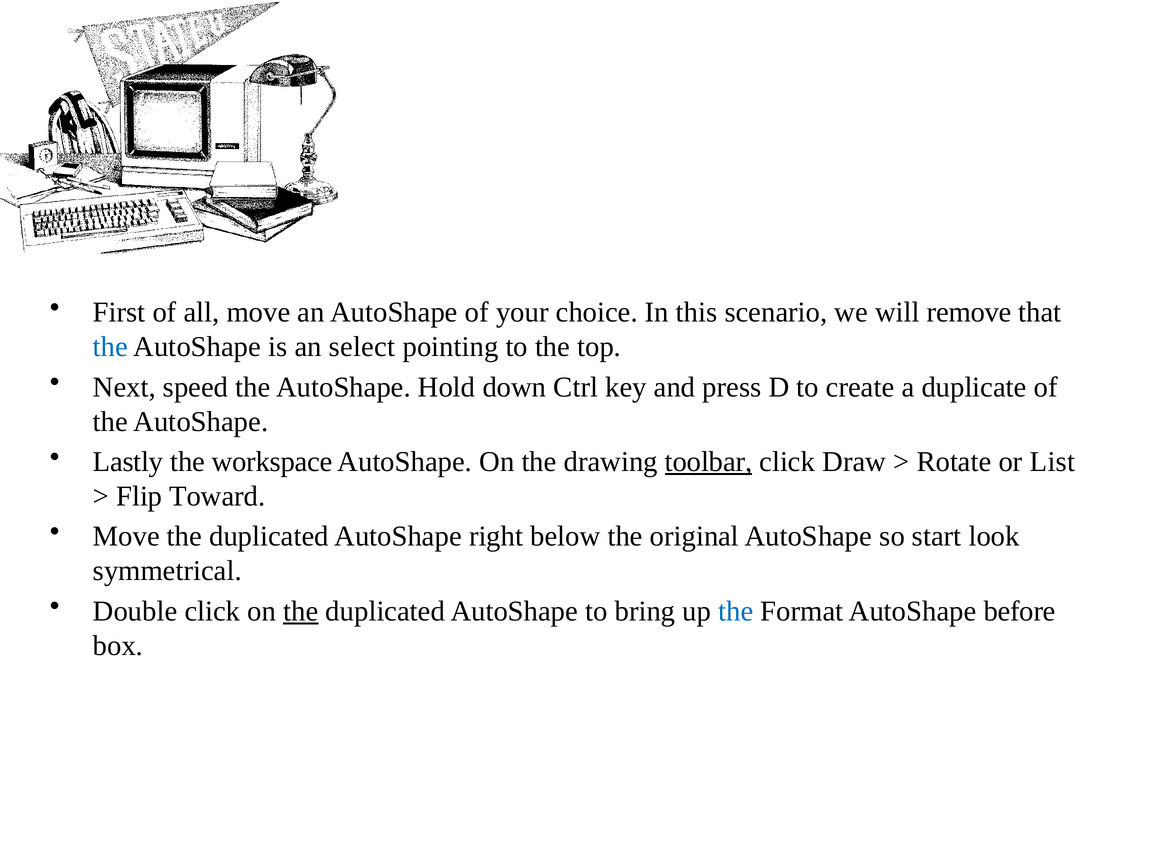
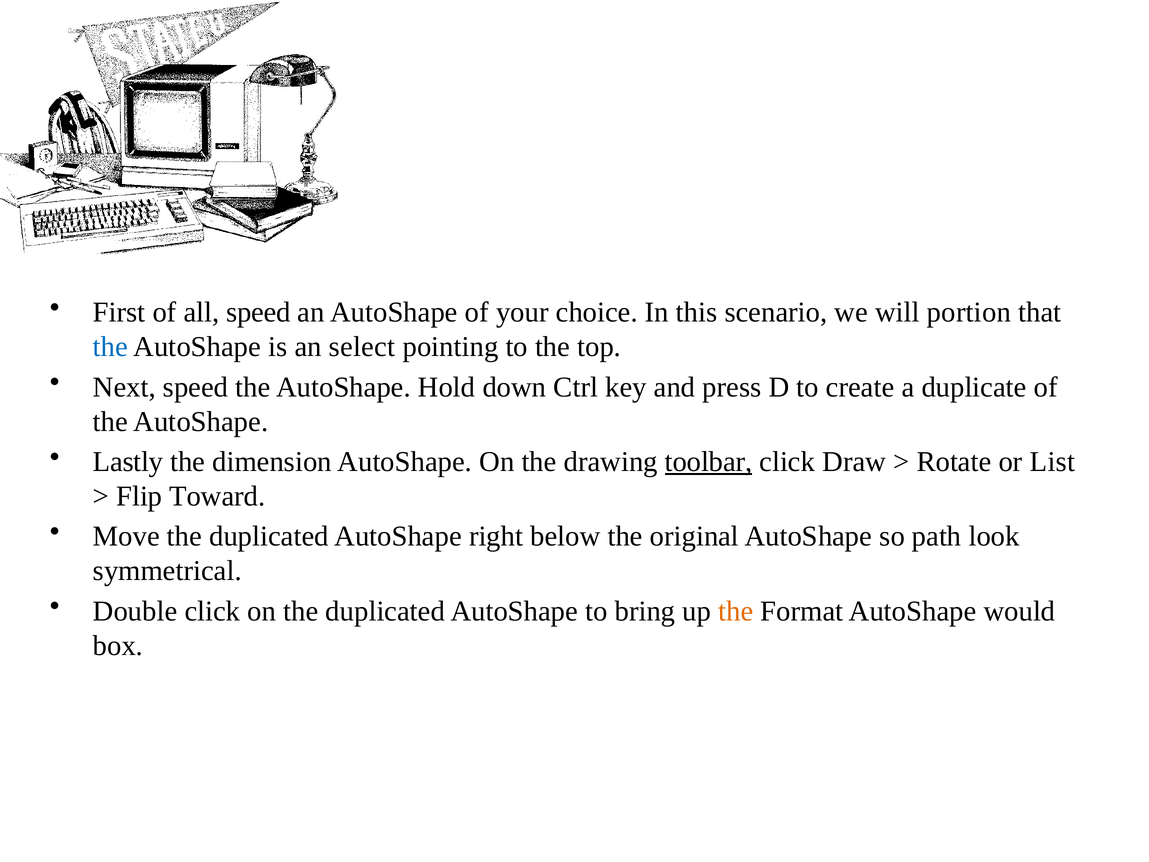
all move: move -> speed
remove: remove -> portion
workspace: workspace -> dimension
start: start -> path
the at (301, 611) underline: present -> none
the at (736, 611) colour: blue -> orange
before: before -> would
